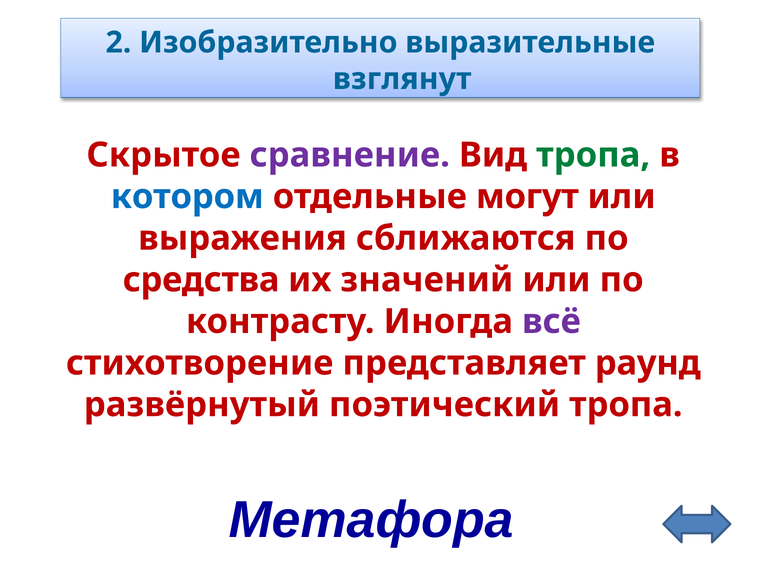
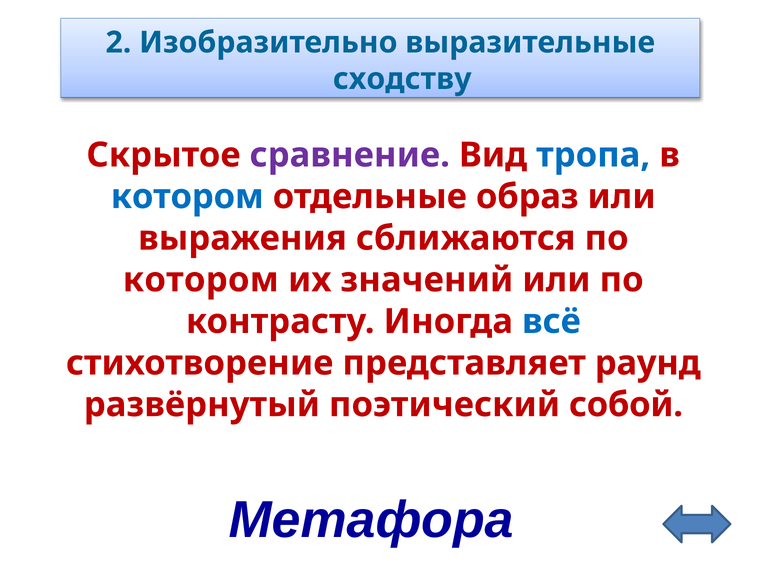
взглянут: взглянут -> сходству
тропа at (593, 155) colour: green -> blue
могут: могут -> образ
средства at (201, 280): средства -> котором
всё colour: purple -> blue
поэтический тропа: тропа -> собой
